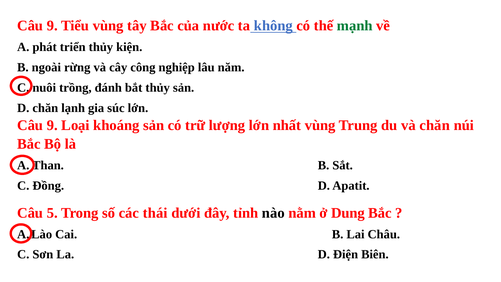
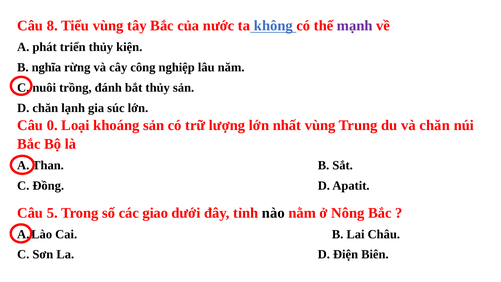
9 at (52, 26): 9 -> 8
mạnh colour: green -> purple
ngoài: ngoài -> nghĩa
9 at (52, 125): 9 -> 0
thái: thái -> giao
Dung: Dung -> Nông
